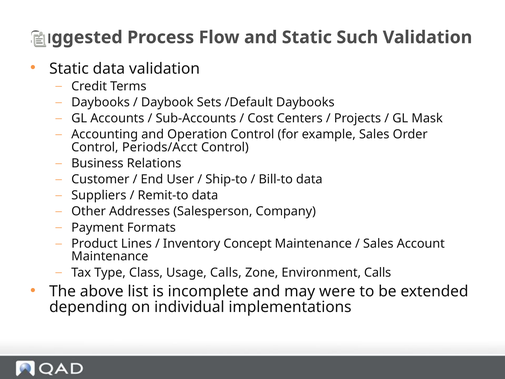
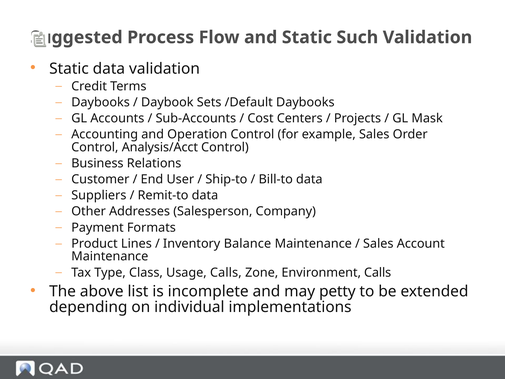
Periods/Acct: Periods/Acct -> Analysis/Acct
Concept: Concept -> Balance
were: were -> petty
